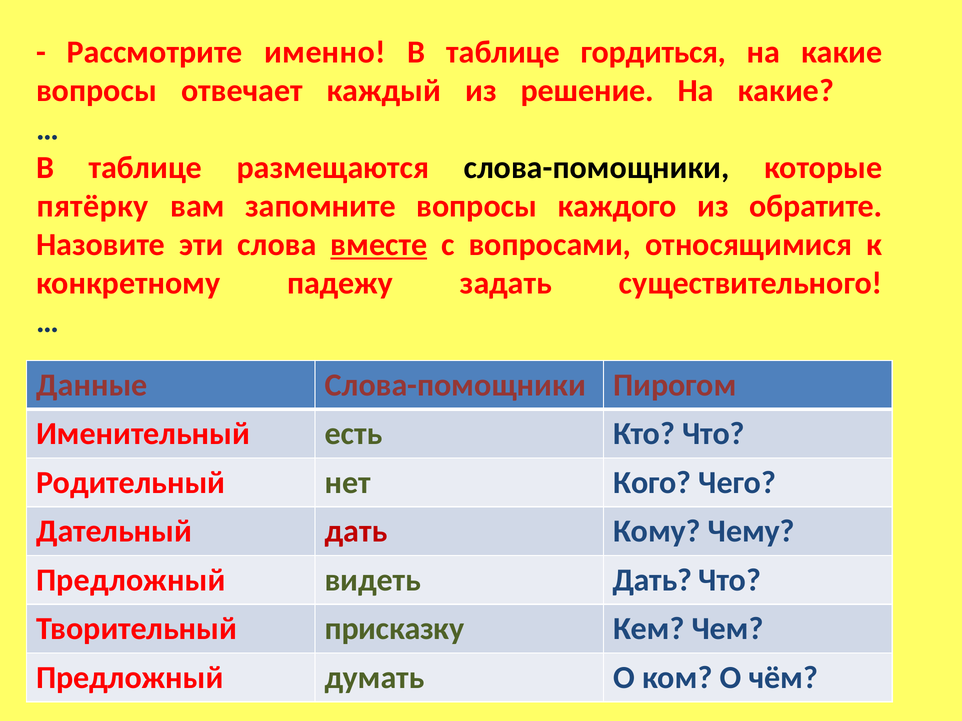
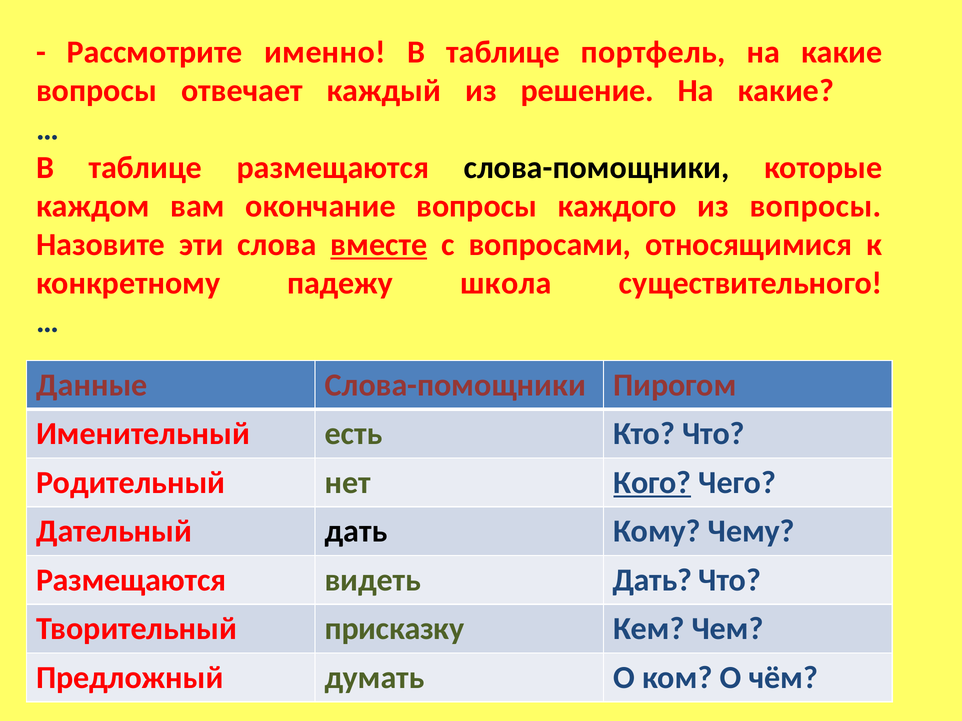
гордиться: гордиться -> портфель
пятёрку: пятёрку -> каждом
запомните: запомните -> окончание
из обратите: обратите -> вопросы
задать: задать -> школа
Кого underline: none -> present
дать at (356, 532) colour: red -> black
Предложный at (131, 581): Предложный -> Размещаются
